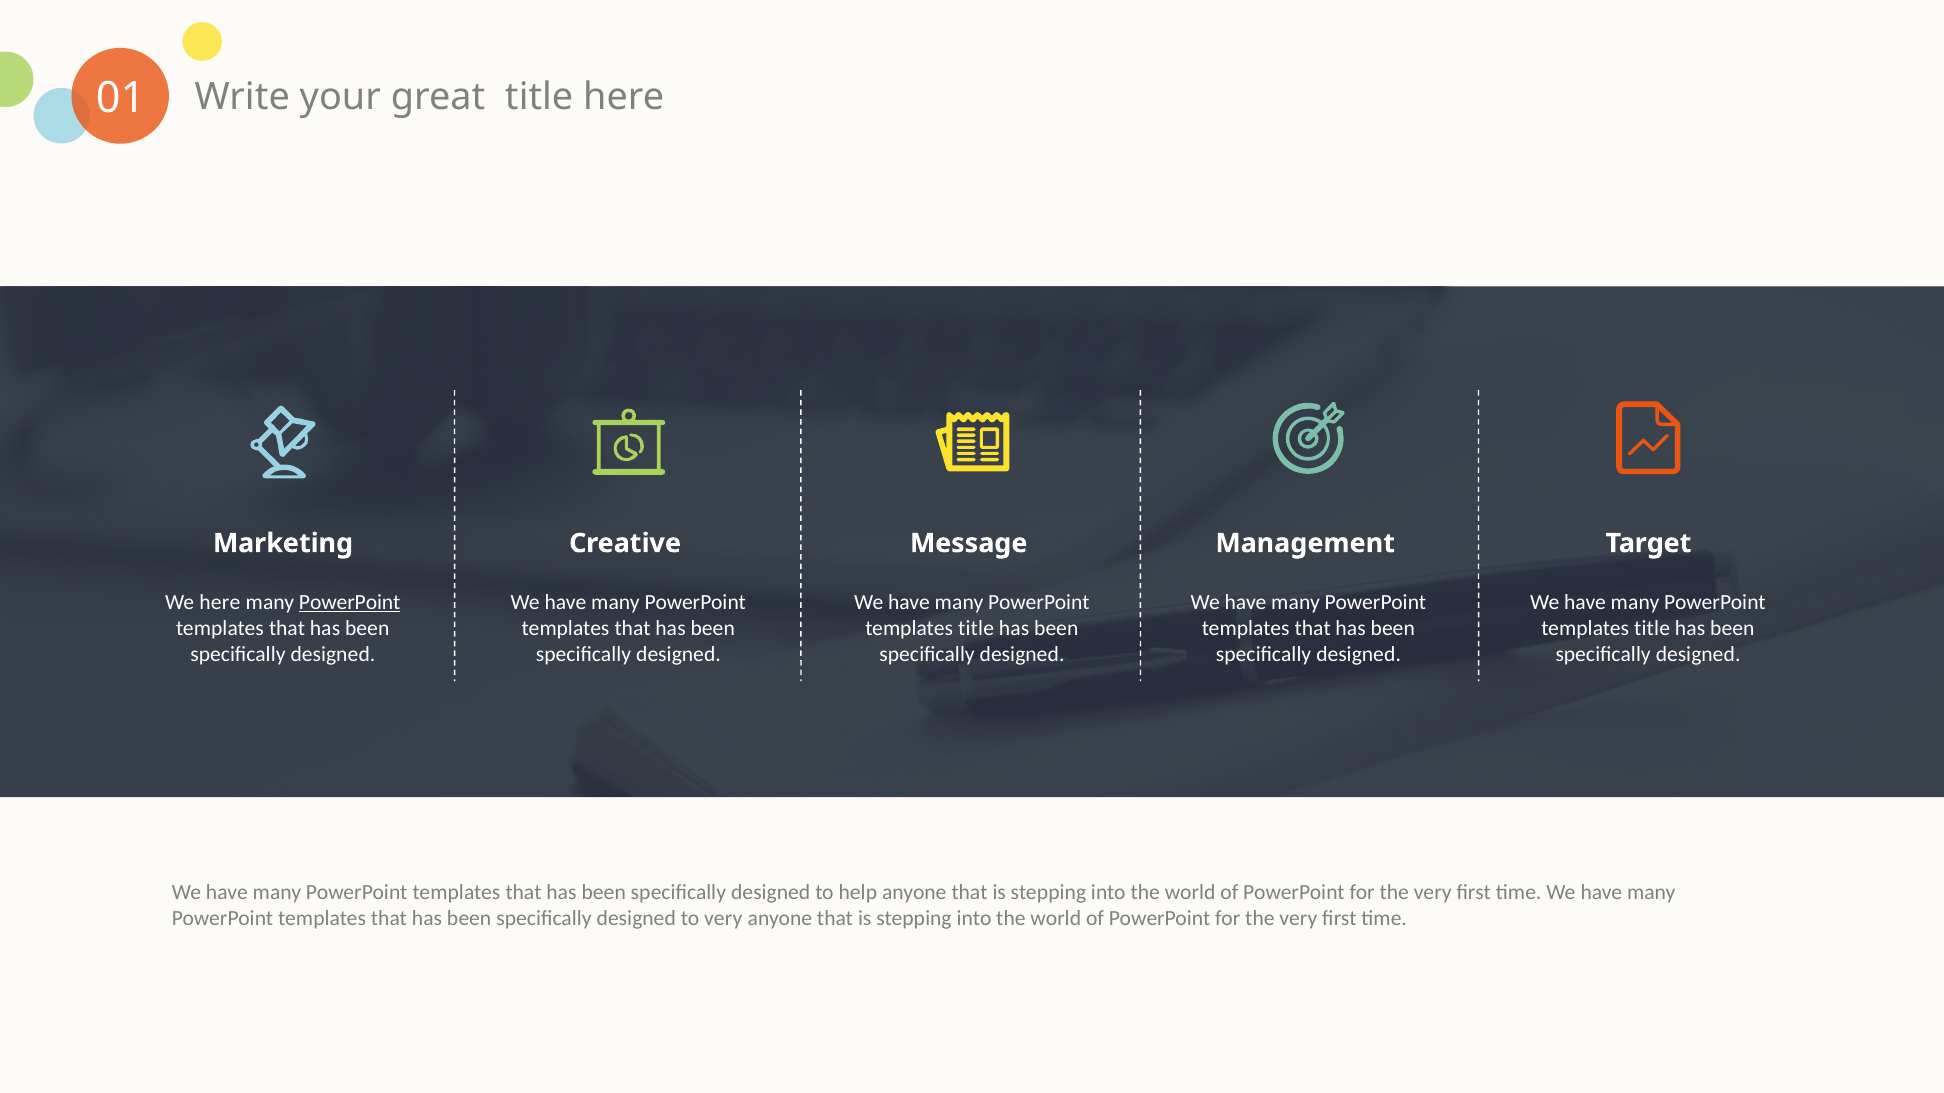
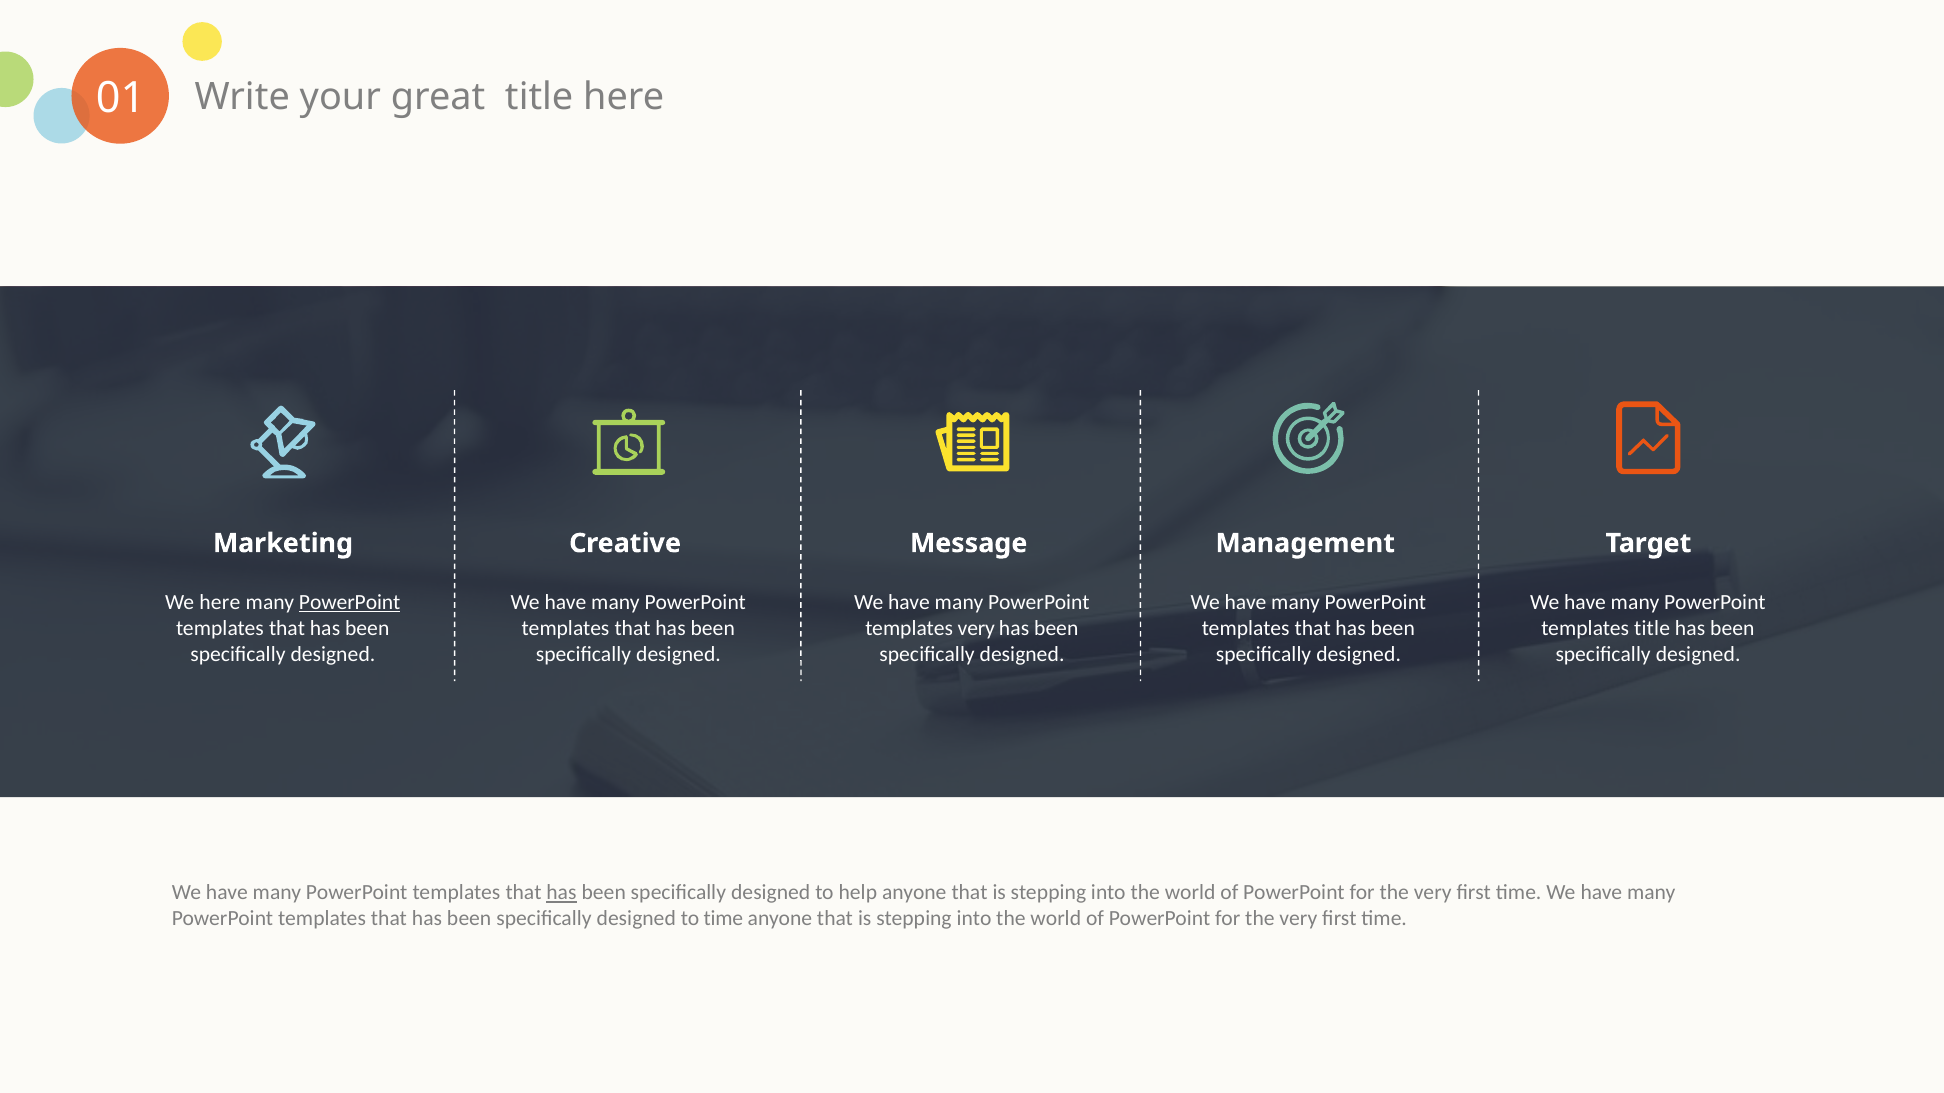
title at (976, 628): title -> very
has at (561, 893) underline: none -> present
to very: very -> time
